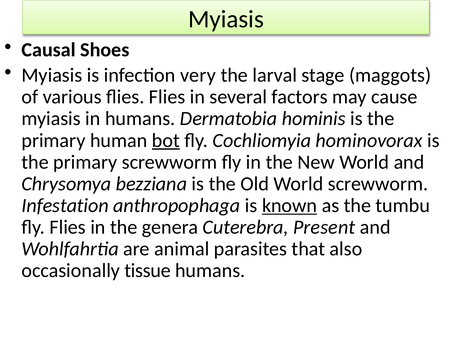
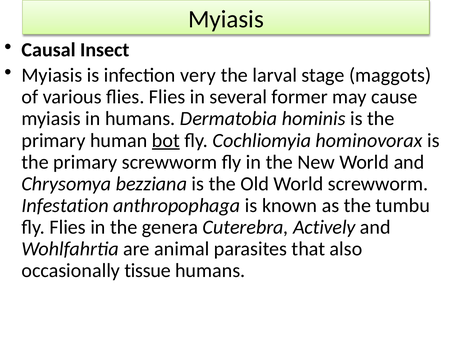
Shoes: Shoes -> Insect
factors: factors -> former
known underline: present -> none
Present: Present -> Actively
